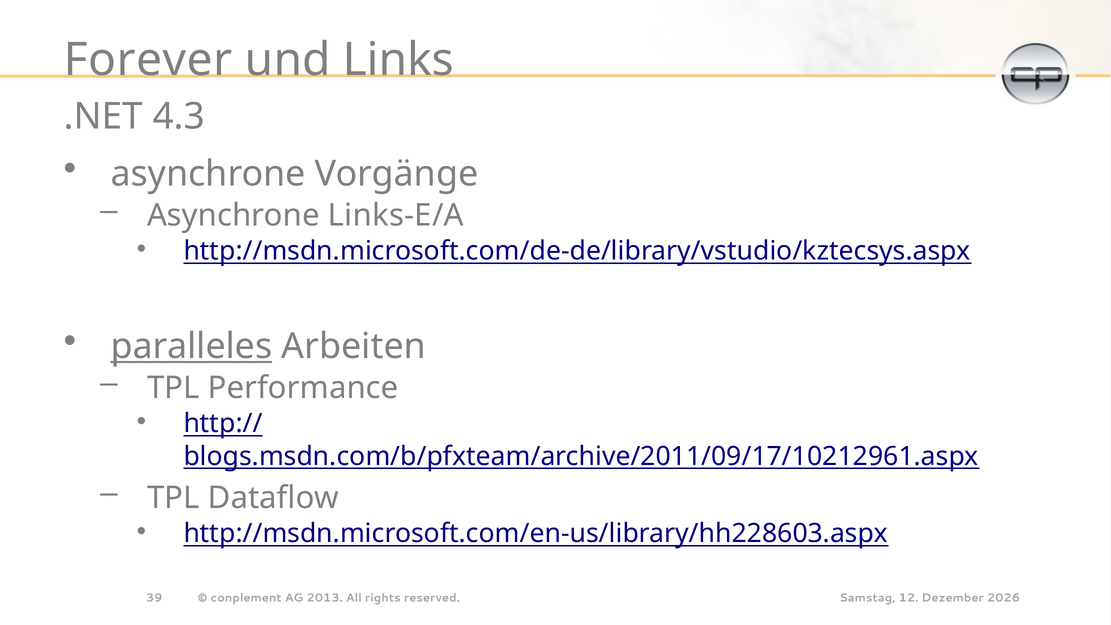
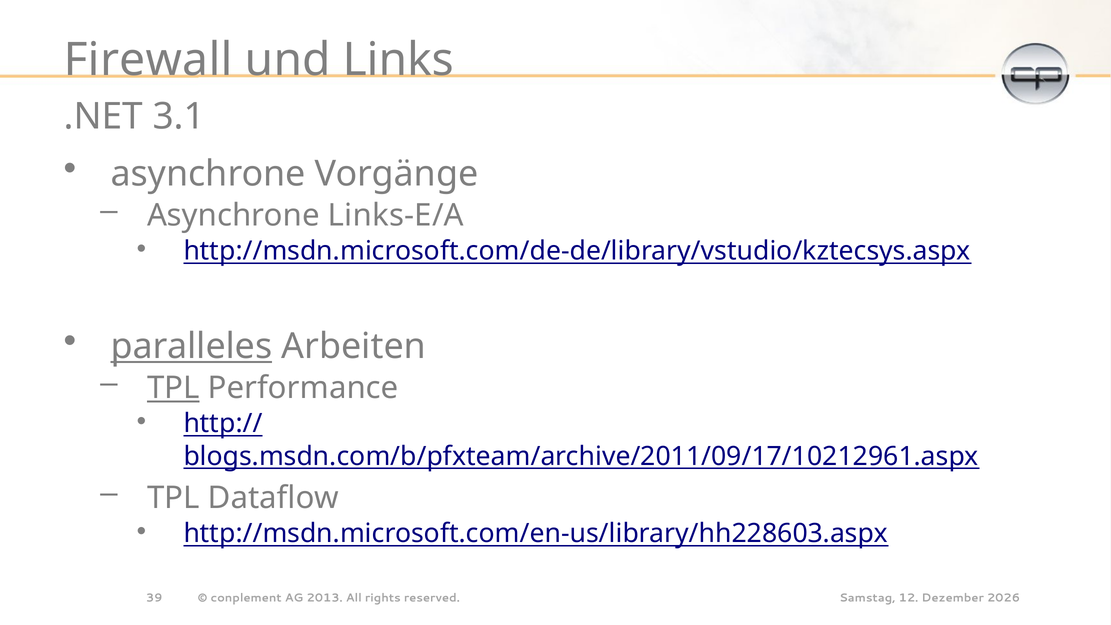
Forever: Forever -> Firewall
4.3: 4.3 -> 3.1
TPL at (173, 388) underline: none -> present
